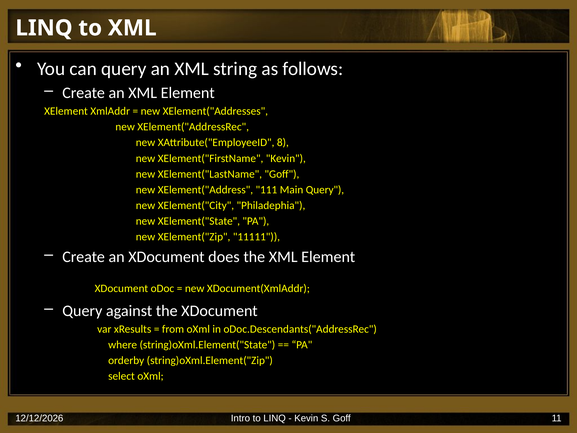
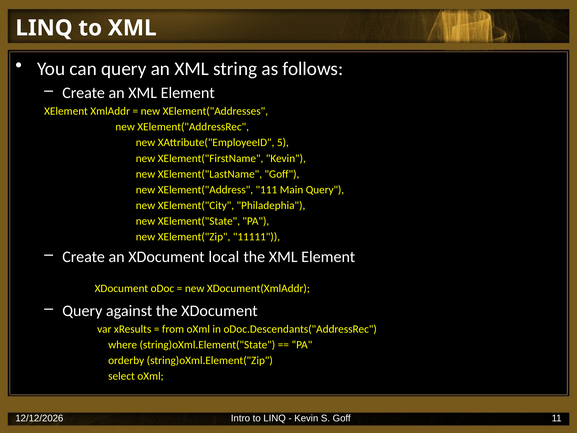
8: 8 -> 5
does: does -> local
